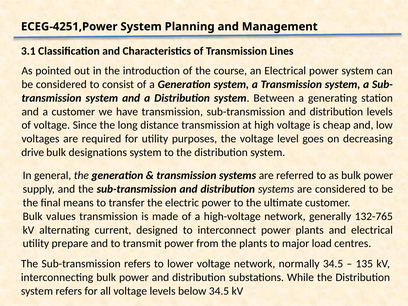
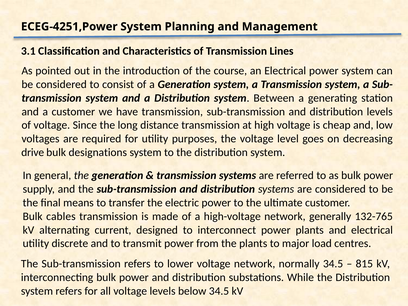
values: values -> cables
prepare: prepare -> discrete
135: 135 -> 815
